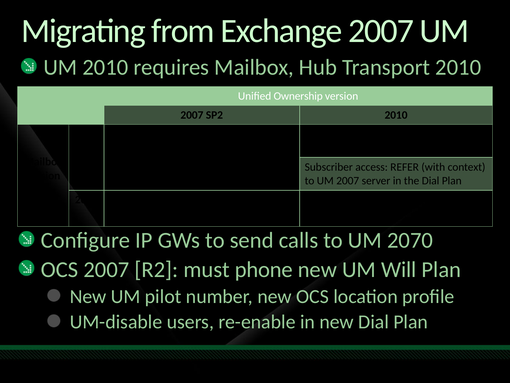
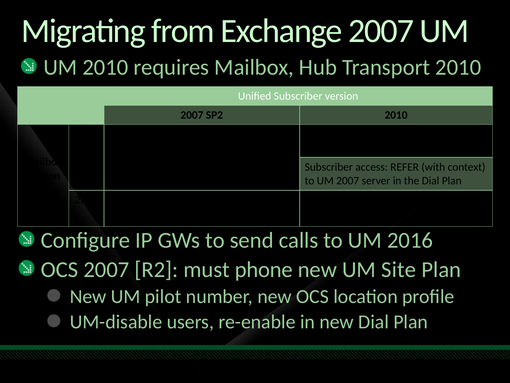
Unified Ownership: Ownership -> Subscriber
2070: 2070 -> 2016
Will: Will -> Site
